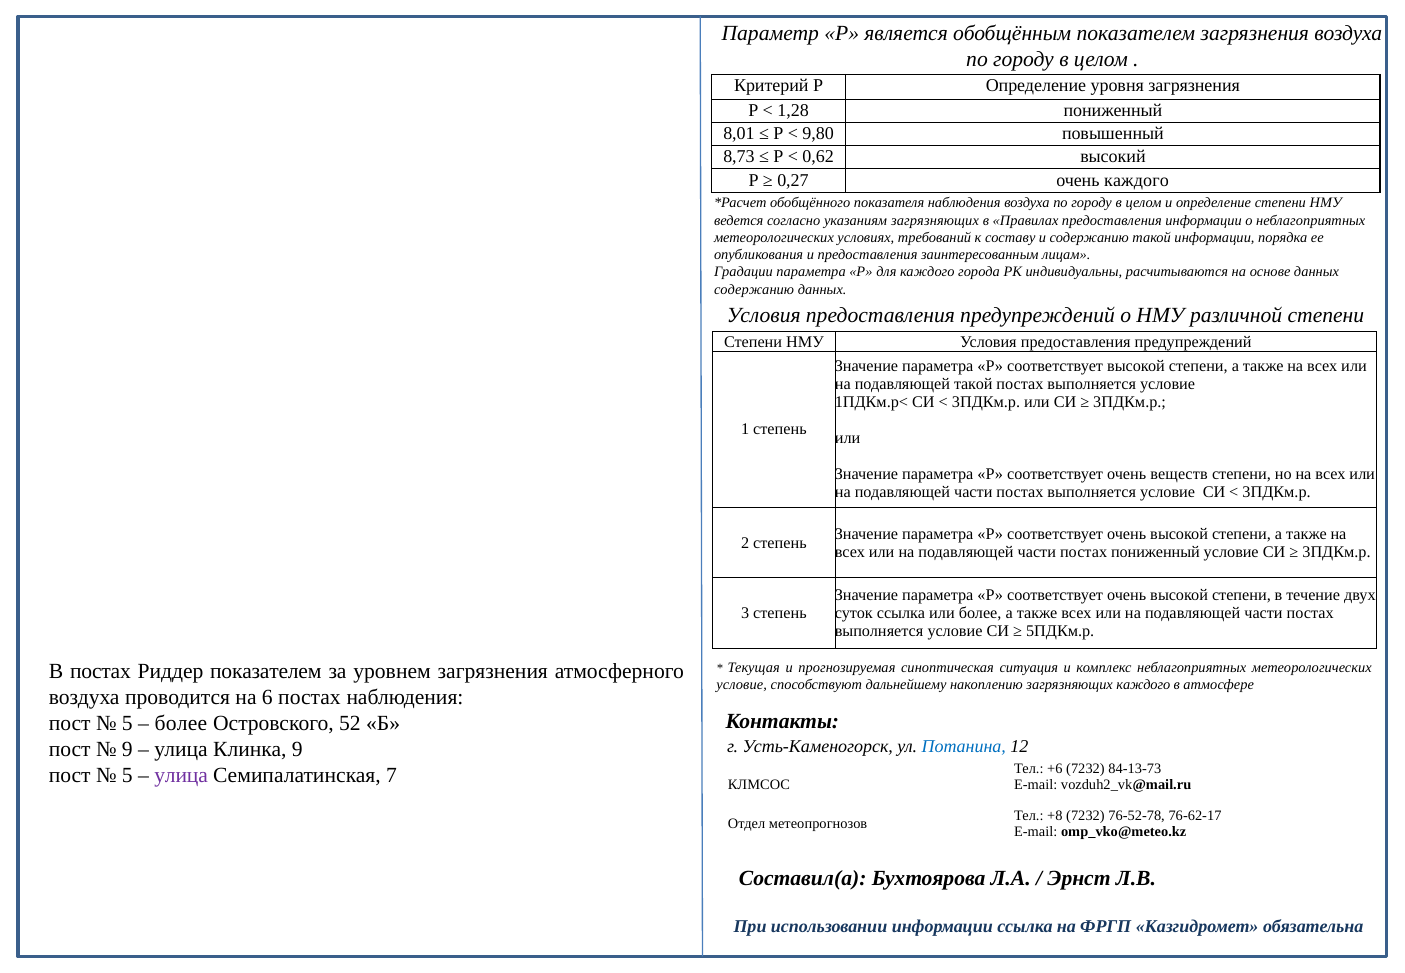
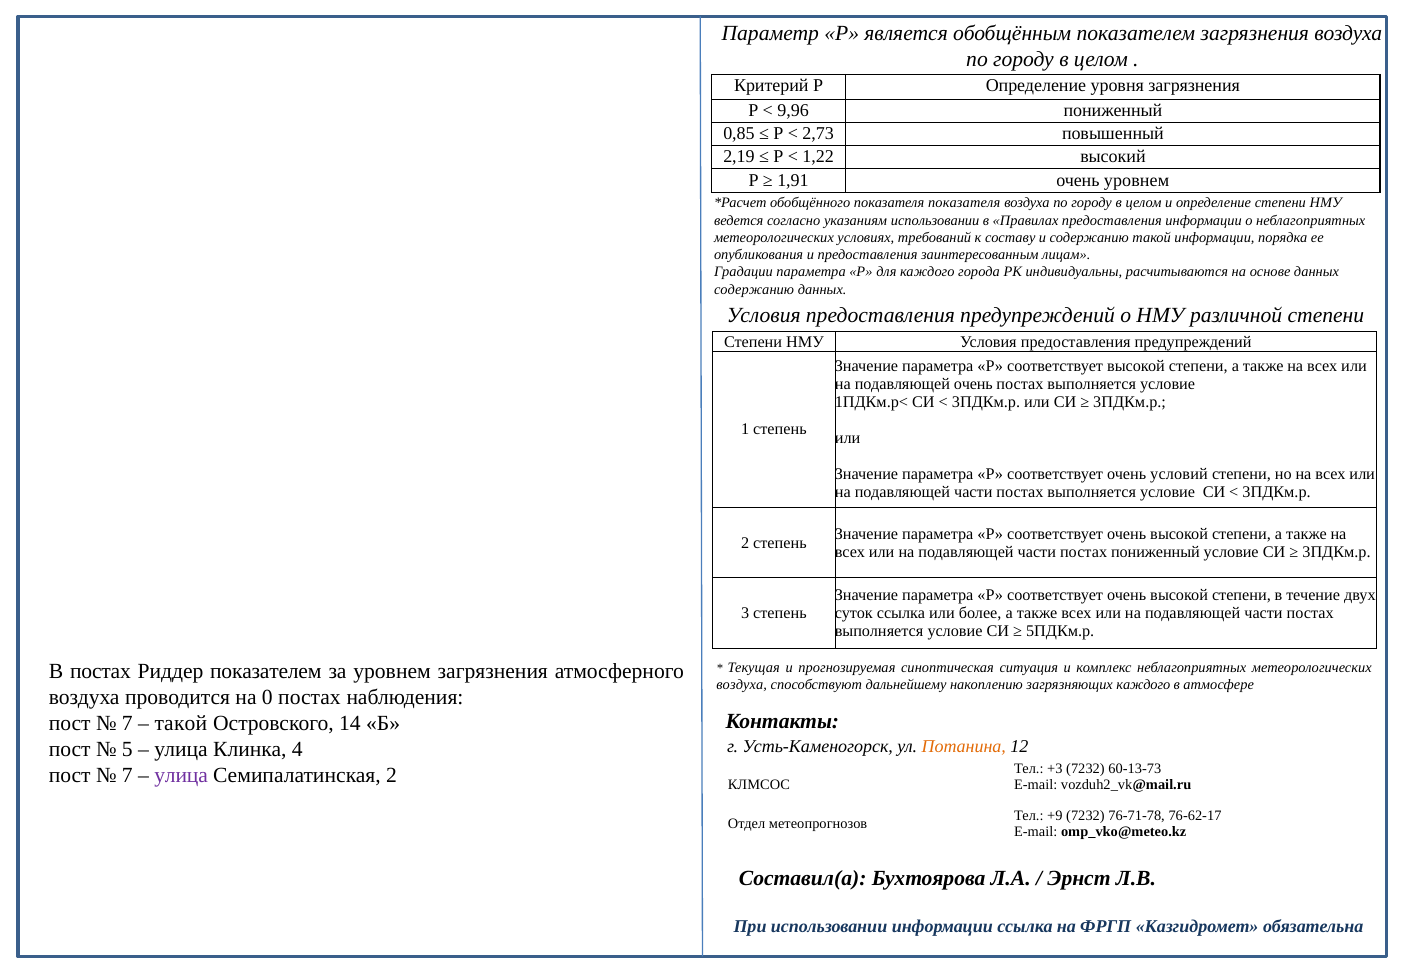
1,28: 1,28 -> 9,96
8,01: 8,01 -> 0,85
9,80: 9,80 -> 2,73
8,73: 8,73 -> 2,19
0,62: 0,62 -> 1,22
0,27: 0,27 -> 1,91
очень каждого: каждого -> уровнем
показателя наблюдения: наблюдения -> показателя
указаниям загрязняющих: загрязняющих -> использовании
подавляющей такой: такой -> очень
веществ: веществ -> условий
условие at (742, 684): условие -> воздуха
6: 6 -> 0
5 at (127, 723): 5 -> 7
более at (181, 723): более -> такой
52: 52 -> 14
Потанина colour: blue -> orange
9 at (127, 749): 9 -> 5
Клинка 9: 9 -> 4
+6: +6 -> +3
84-13-73: 84-13-73 -> 60-13-73
5 at (127, 775): 5 -> 7
Семипалатинская 7: 7 -> 2
+8: +8 -> +9
76-52-78: 76-52-78 -> 76-71-78
